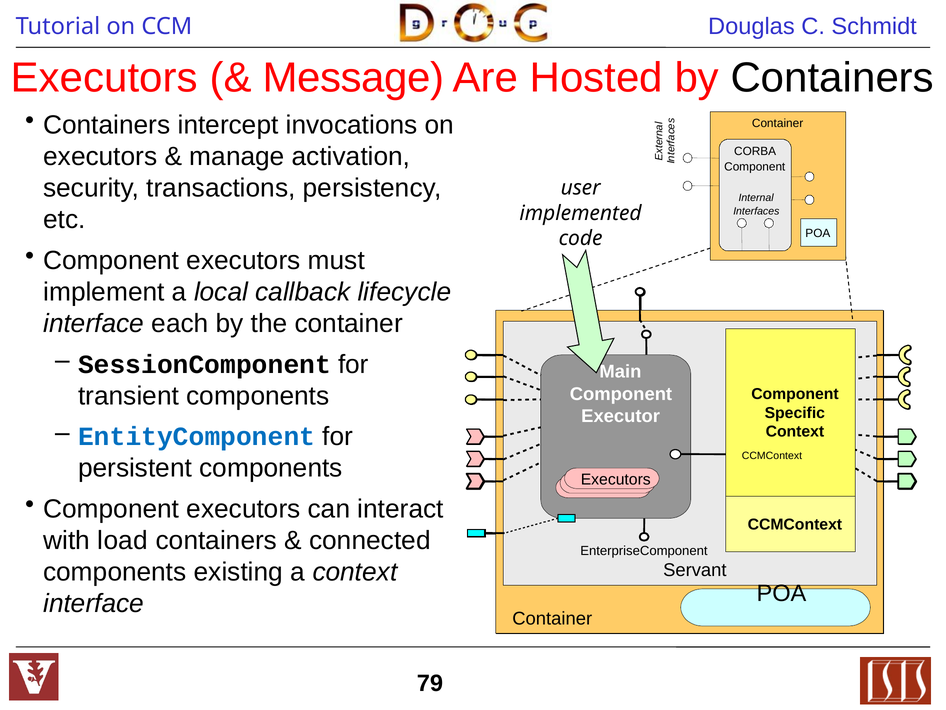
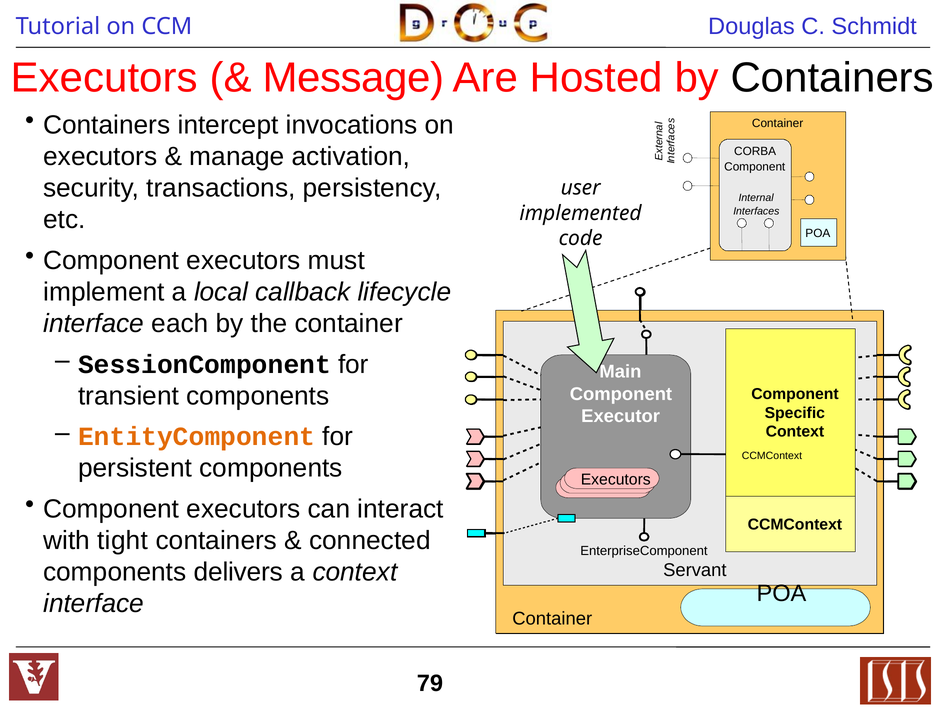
EntityComponent colour: blue -> orange
load: load -> tight
existing: existing -> delivers
